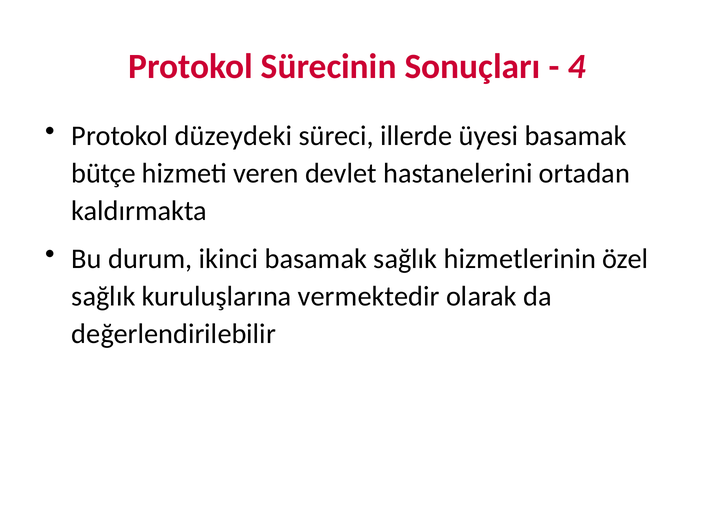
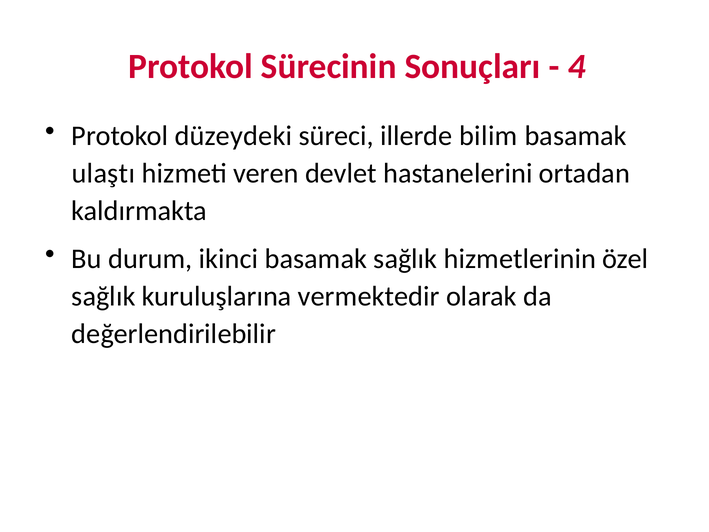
üyesi: üyesi -> bilim
bütçe: bütçe -> ulaştı
